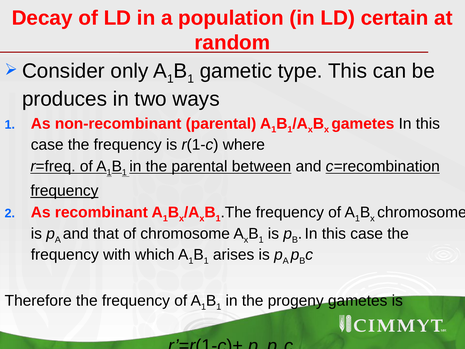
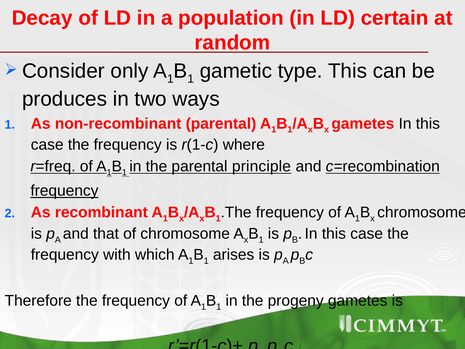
between: between -> principle
